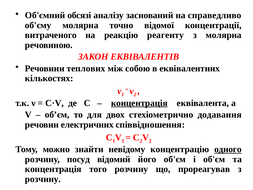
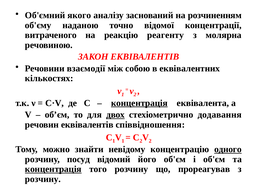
обсязі: обсязі -> якого
справедливо: справедливо -> розчиненням
об'єму молярна: молярна -> наданою
теплових: теплових -> взаємодії
двох underline: none -> present
речовин електричних: електричних -> еквівалентів
концентрація at (53, 169) underline: none -> present
